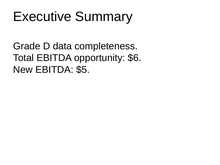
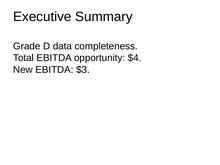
$6: $6 -> $4
$5: $5 -> $3
